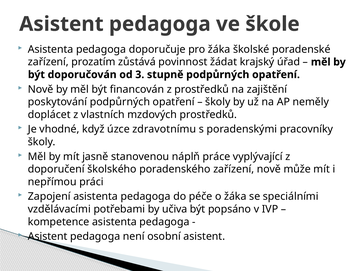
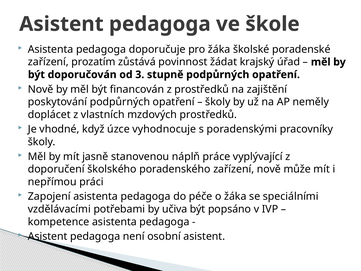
zdravotnímu: zdravotnímu -> vyhodnocuje
